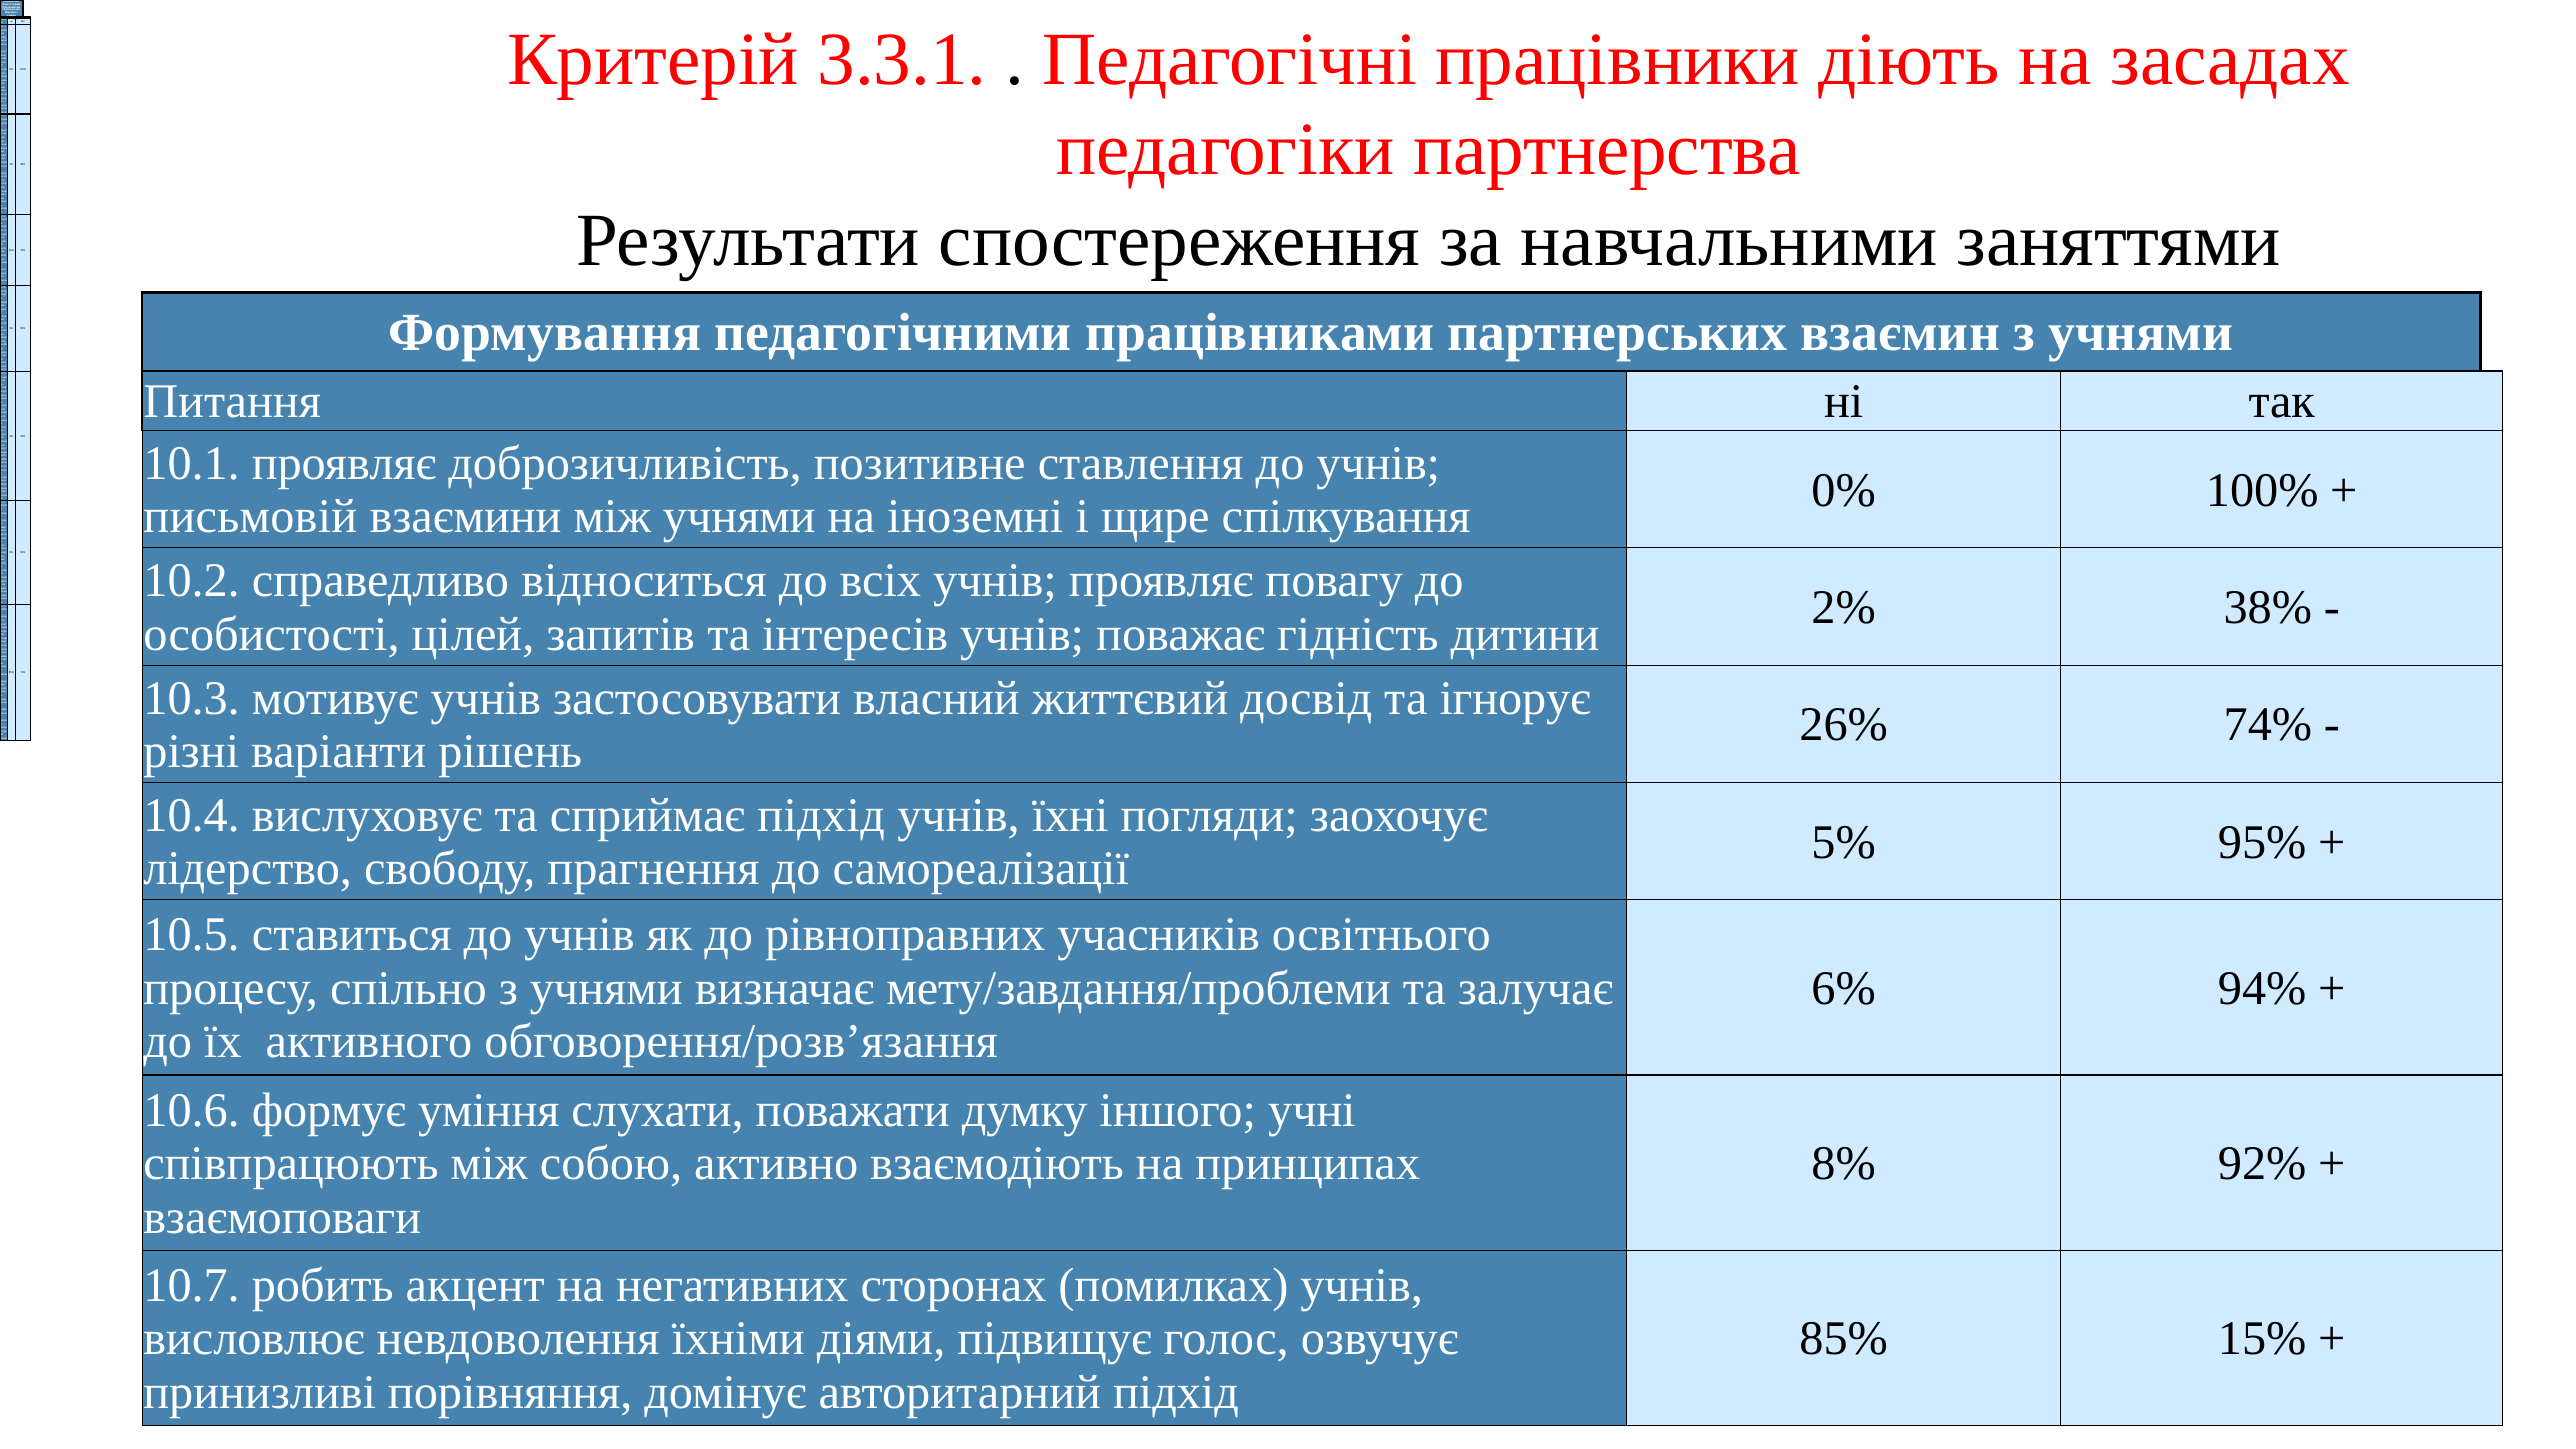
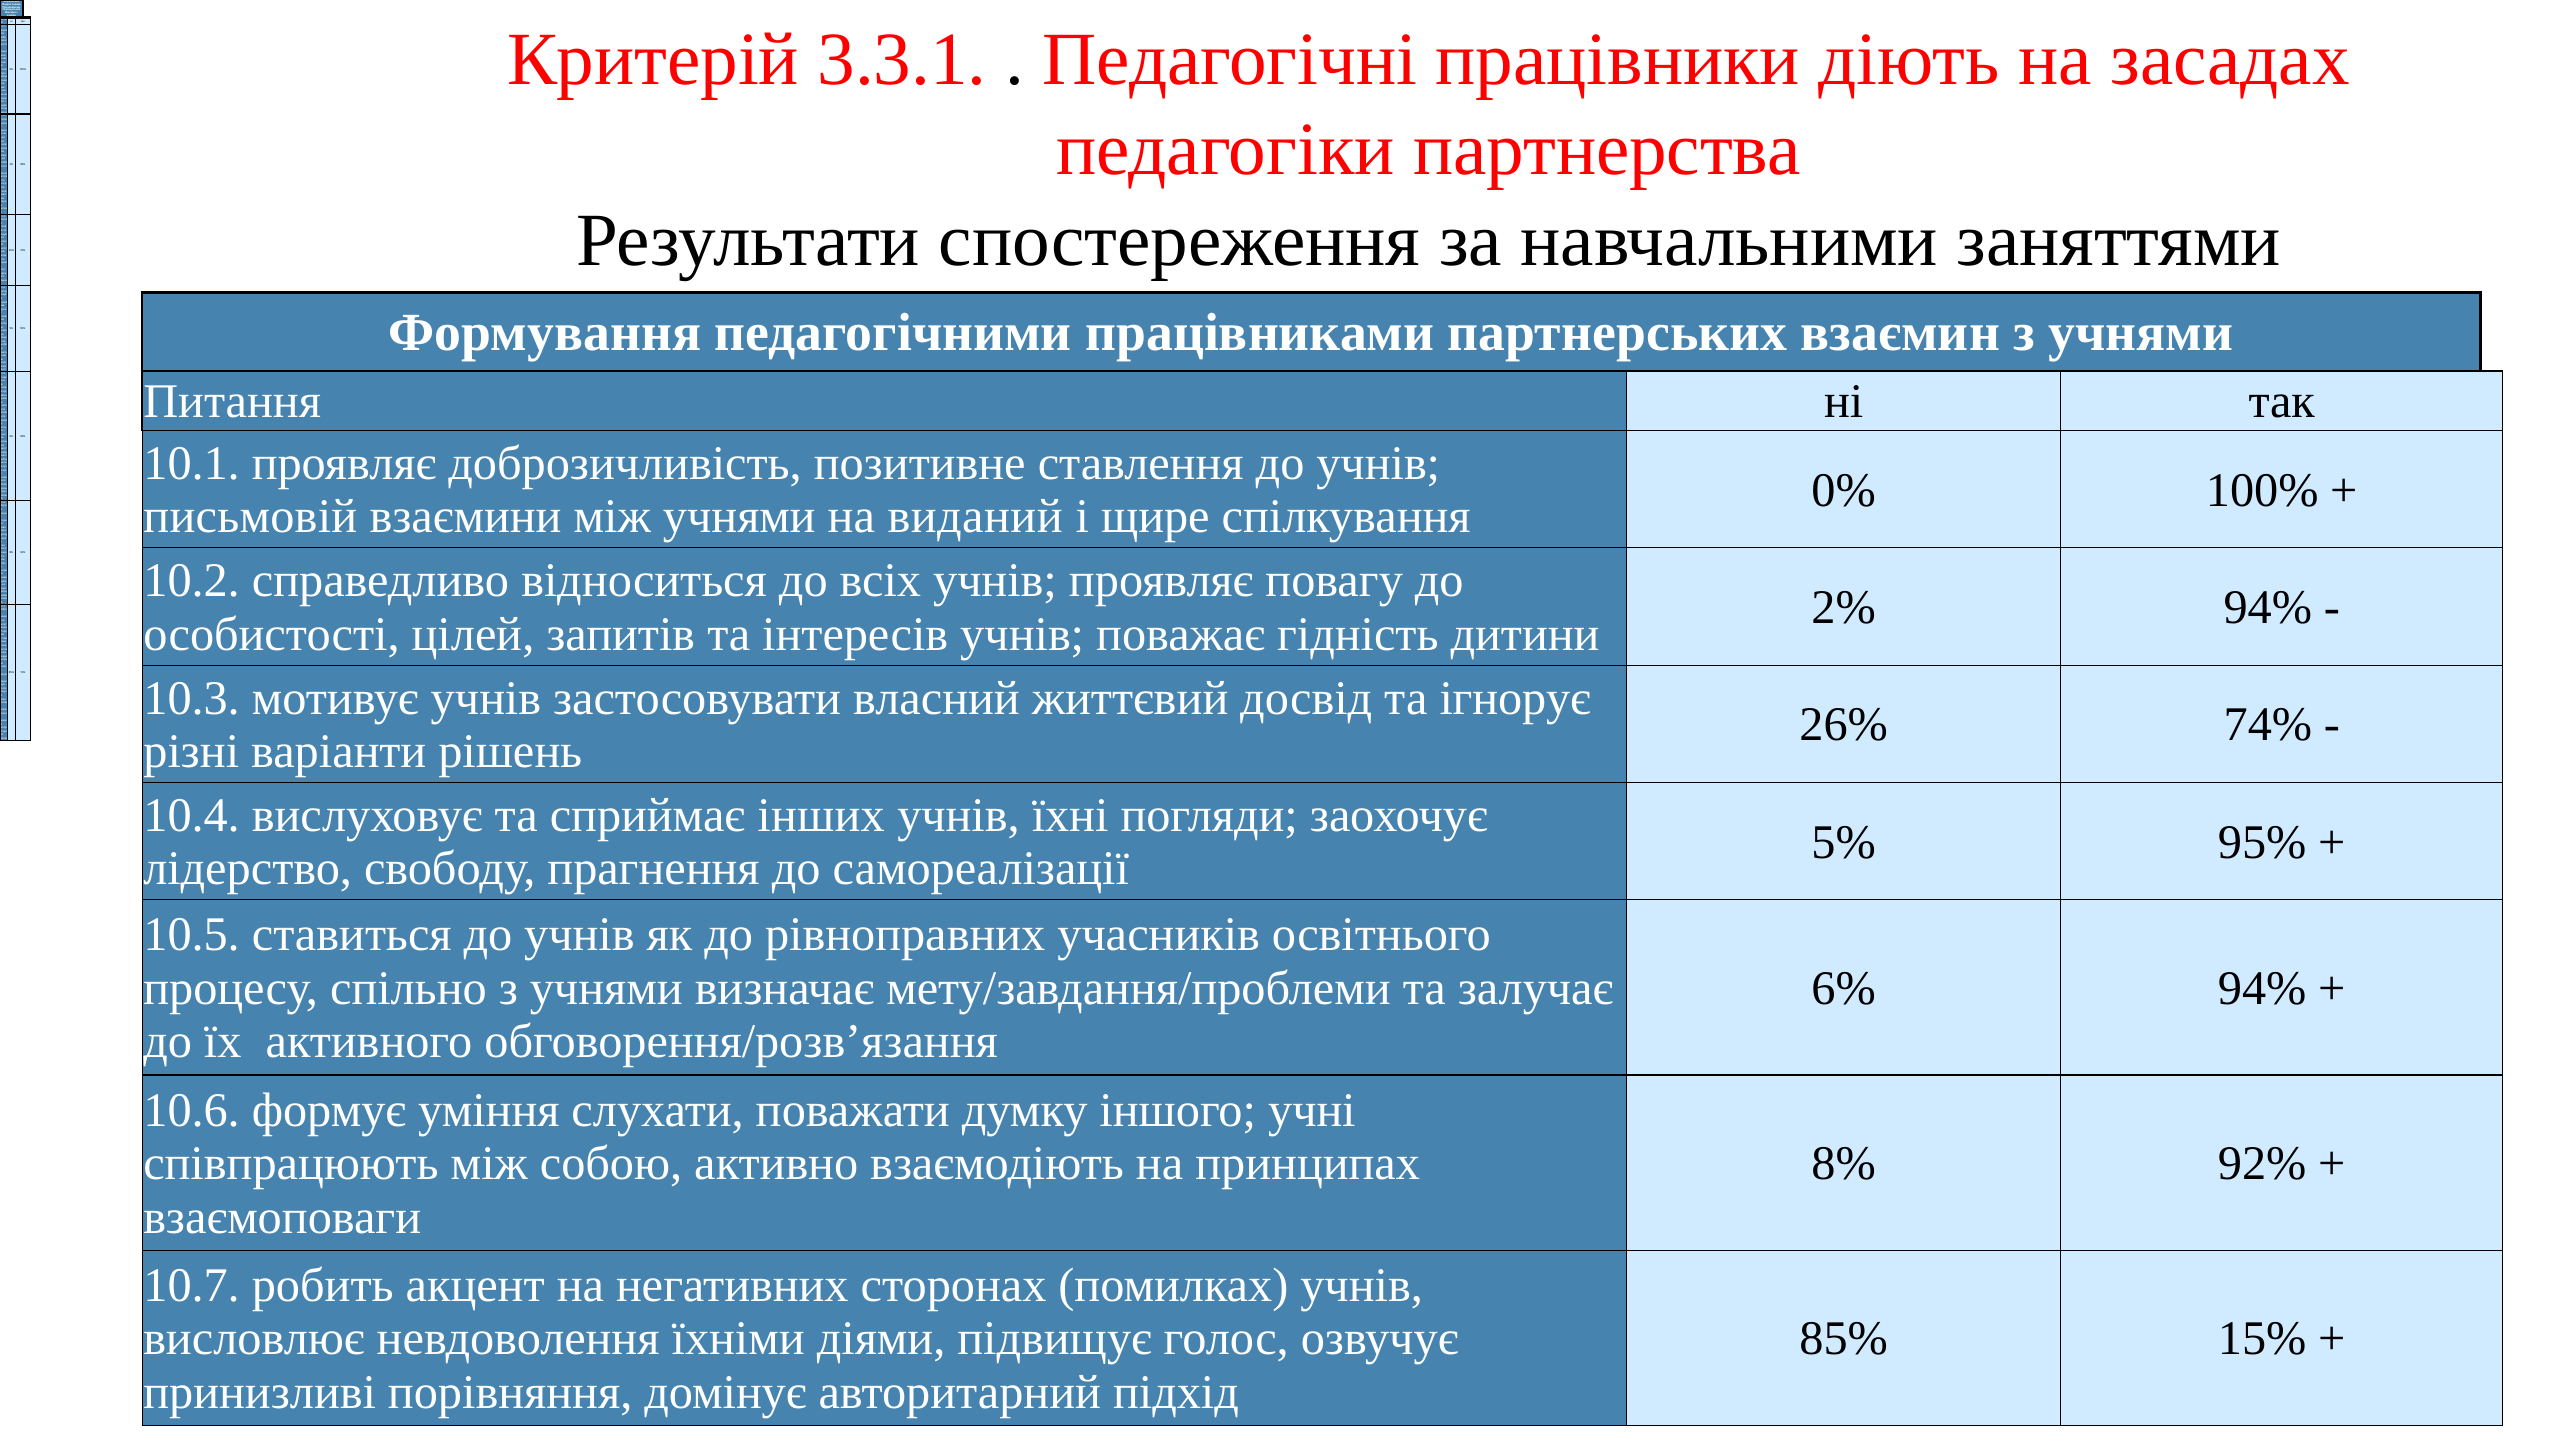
іноземні: іноземні -> виданий
2% 38%: 38% -> 94%
сприймає підхід: підхід -> інших
